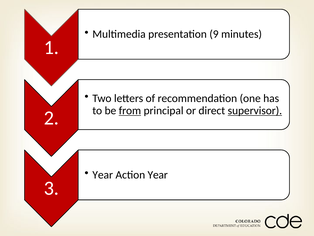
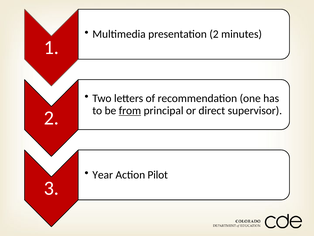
presentation 9: 9 -> 2
supervisor underline: present -> none
Action Year: Year -> Pilot
